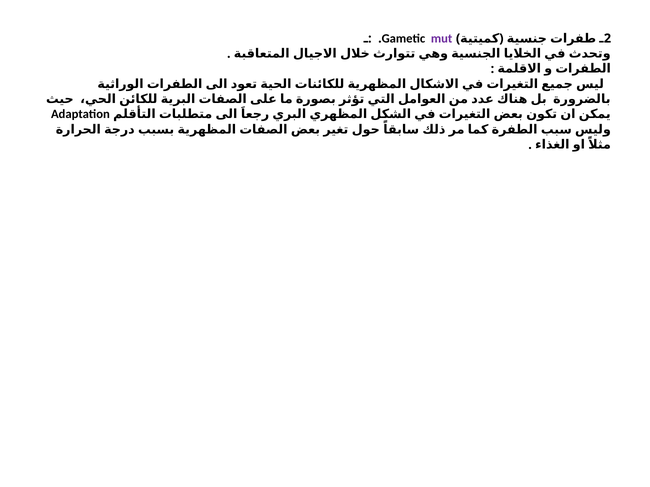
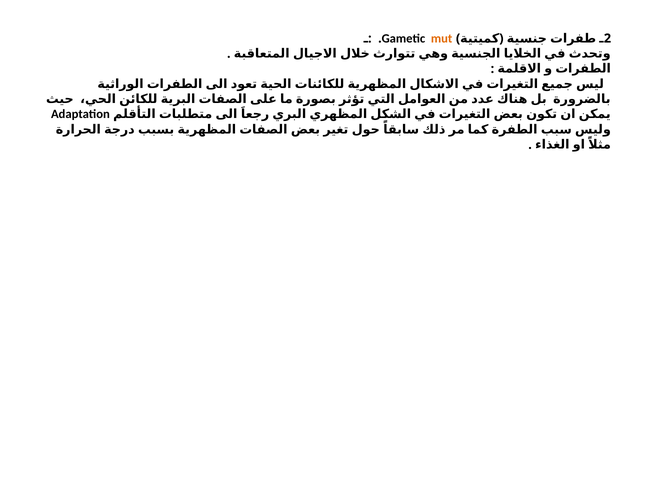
mut colour: purple -> orange
